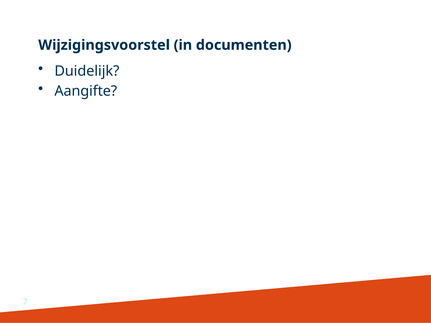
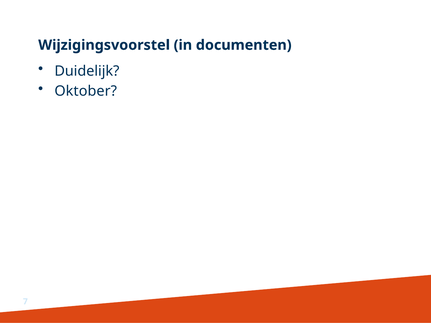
Aangifte: Aangifte -> Oktober
